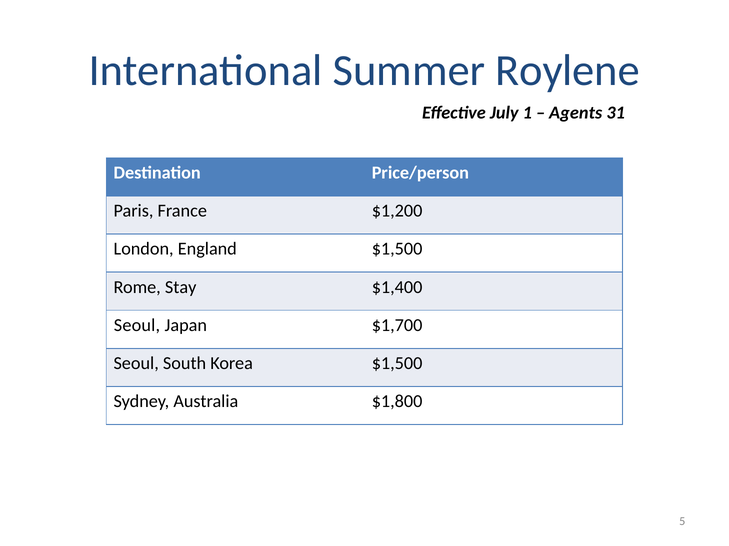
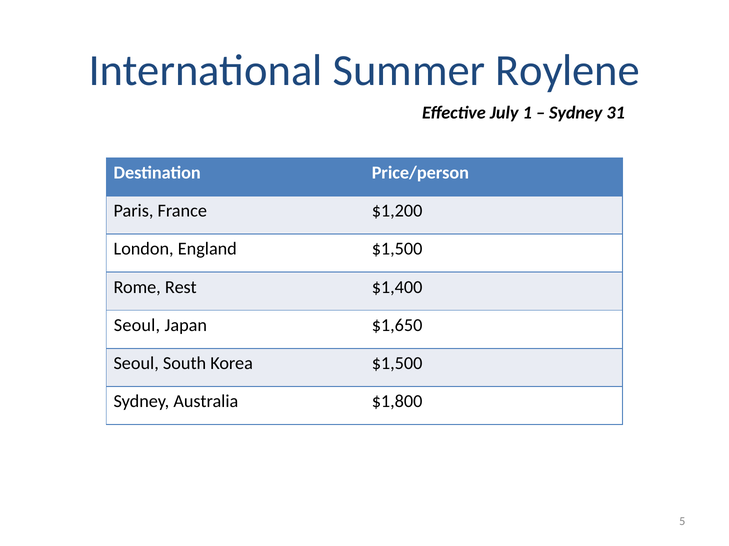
Agents at (576, 113): Agents -> Sydney
Stay: Stay -> Rest
$1,700: $1,700 -> $1,650
